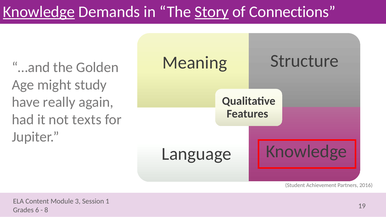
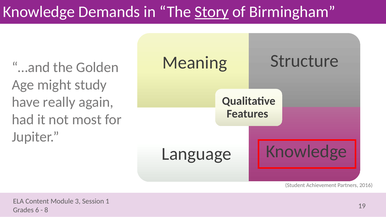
Knowledge at (39, 12) underline: present -> none
Connections: Connections -> Birmingham
texts: texts -> most
